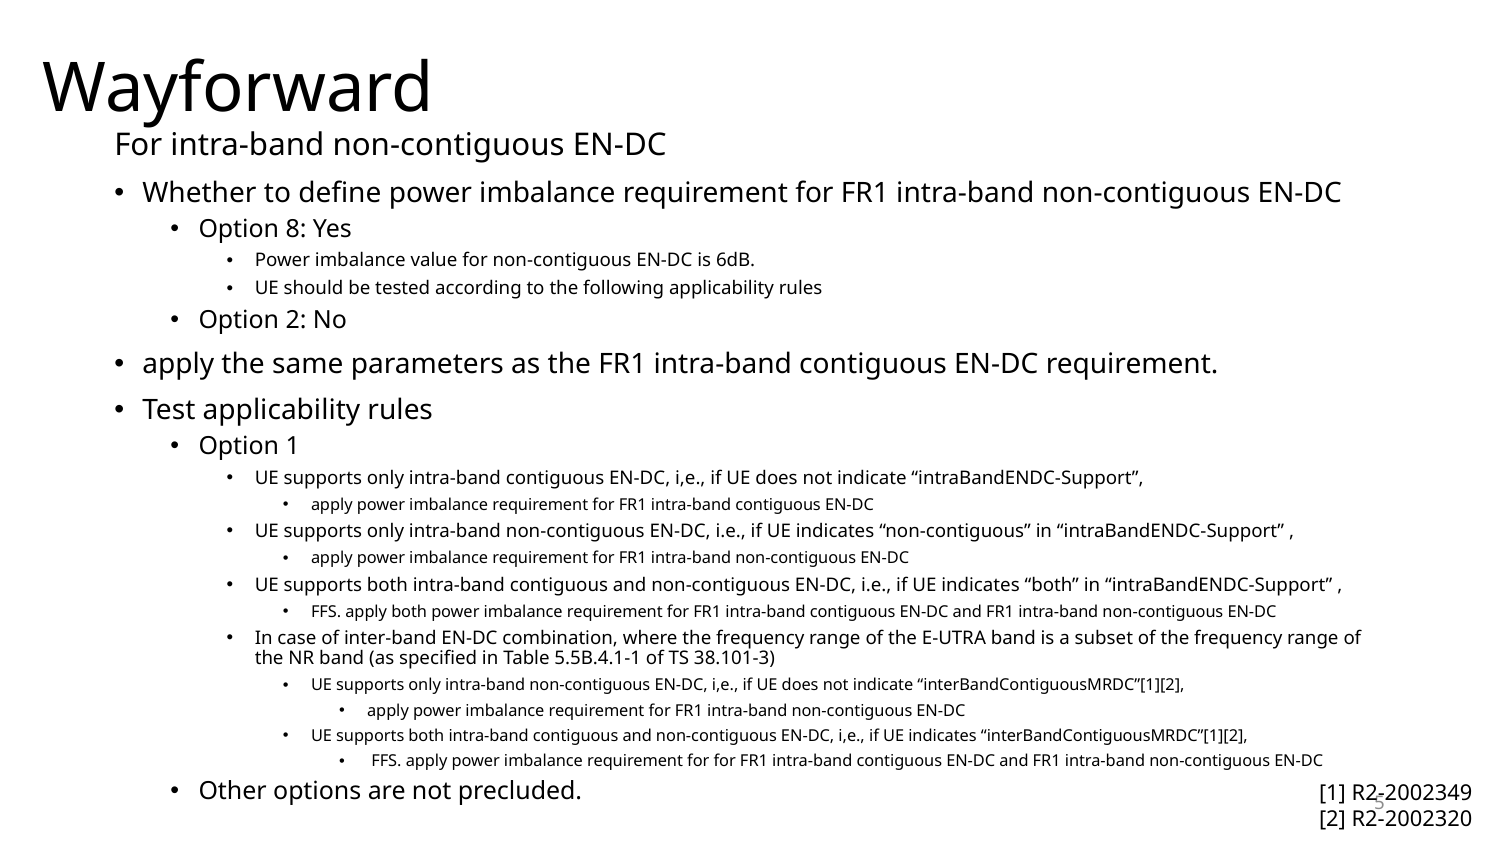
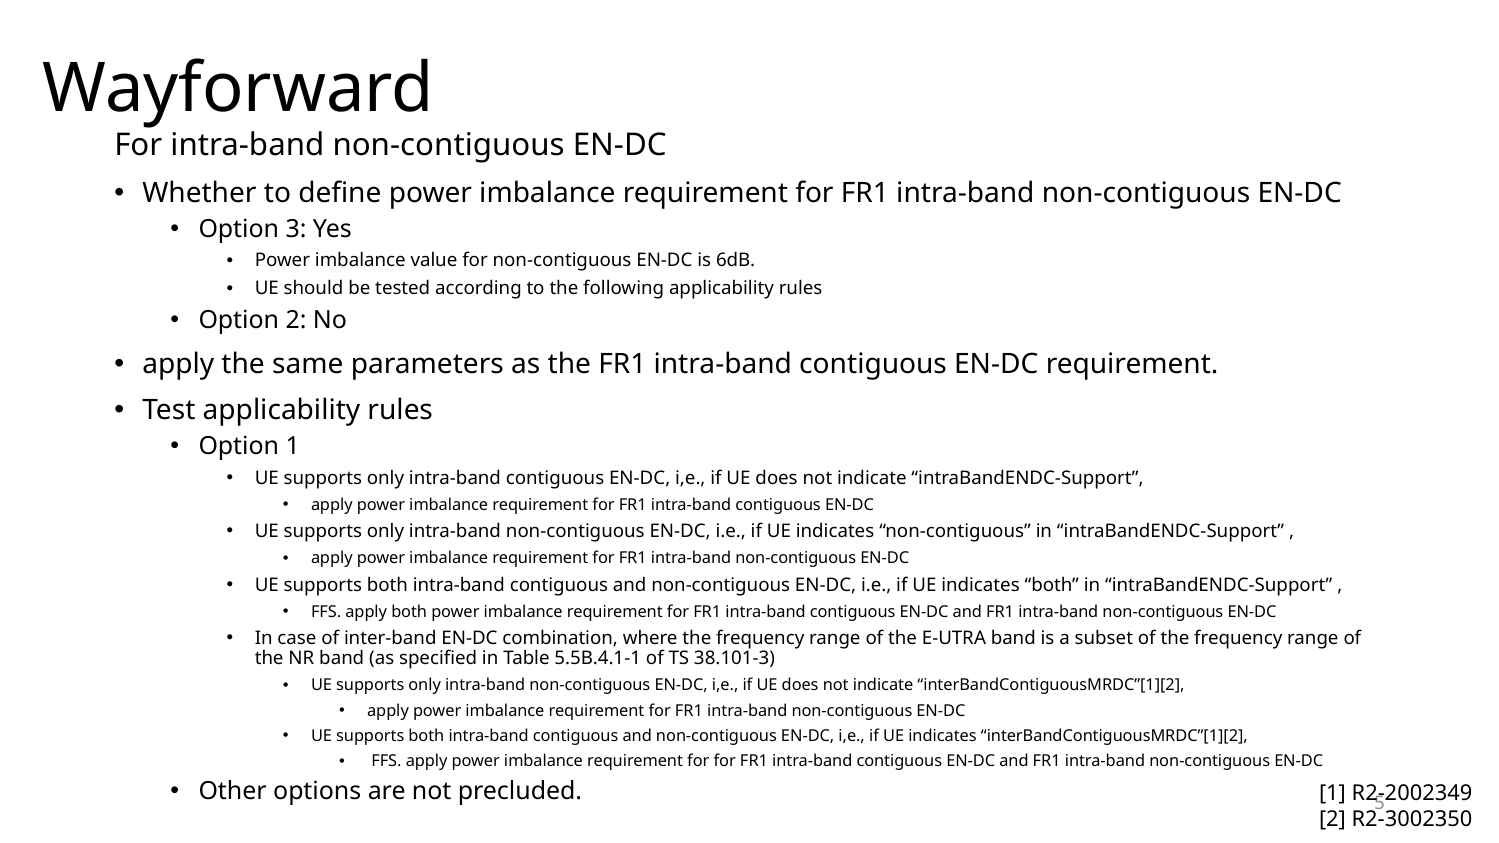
8: 8 -> 3
R2-2002320: R2-2002320 -> R2-3002350
